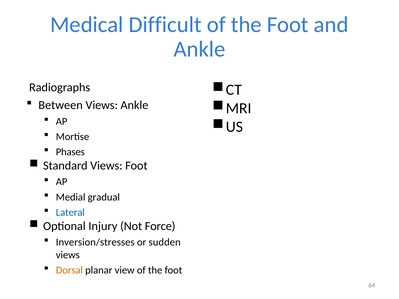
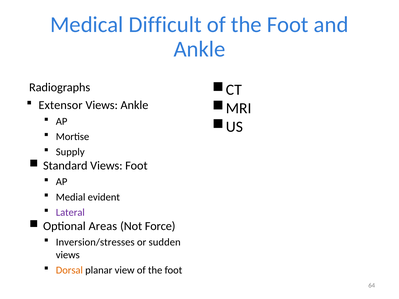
Between: Between -> Extensor
Phases: Phases -> Supply
gradual: gradual -> evident
Lateral colour: blue -> purple
Injury: Injury -> Areas
